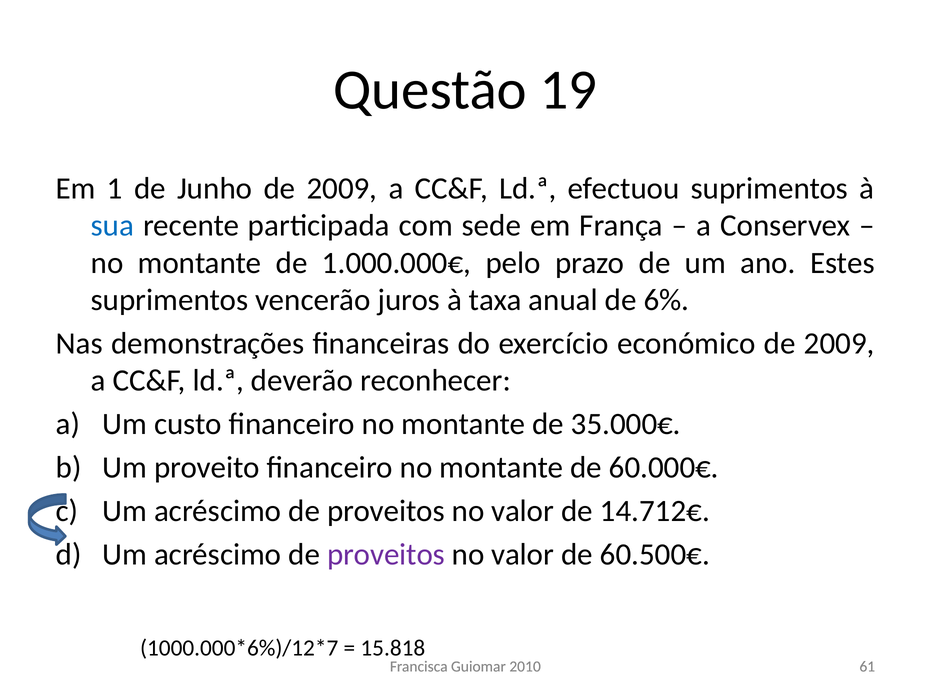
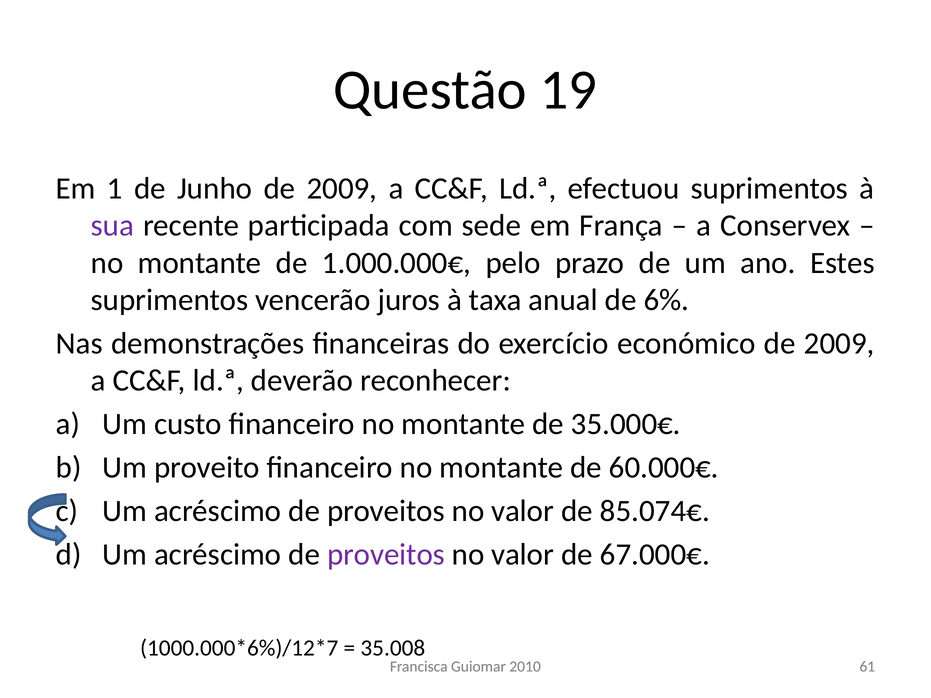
sua colour: blue -> purple
14.712€: 14.712€ -> 85.074€
60.500€: 60.500€ -> 67.000€
15.818: 15.818 -> 35.008
